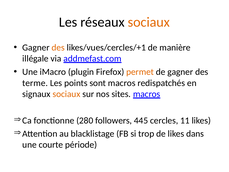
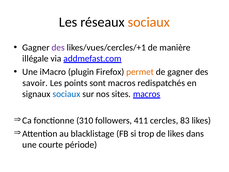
des at (58, 47) colour: orange -> purple
terme: terme -> savoir
sociaux at (66, 94) colour: orange -> blue
280: 280 -> 310
445: 445 -> 411
11: 11 -> 83
